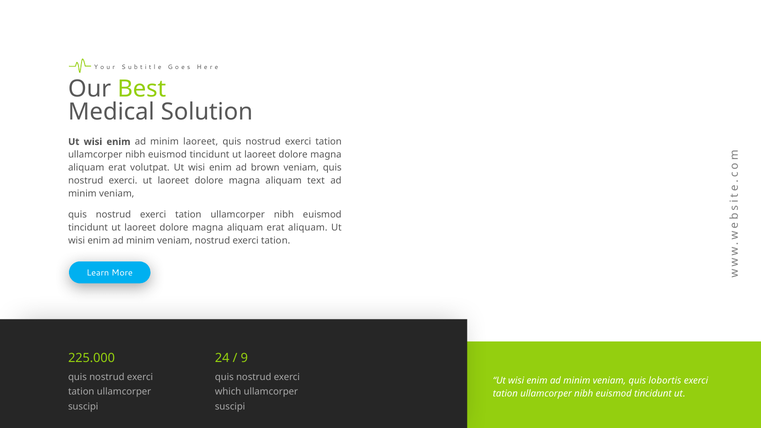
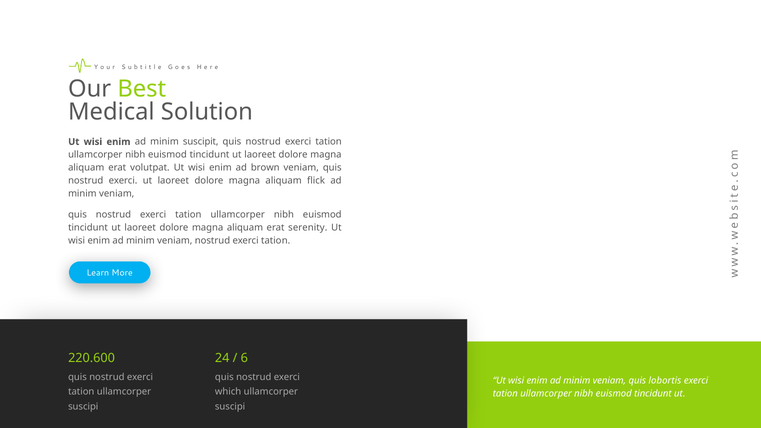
minim laoreet: laoreet -> suscipit
text: text -> flick
erat aliquam: aliquam -> serenity
225.000: 225.000 -> 220.600
9: 9 -> 6
